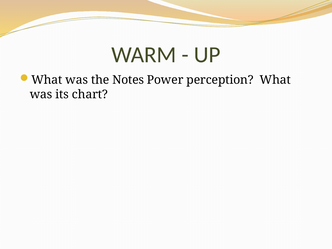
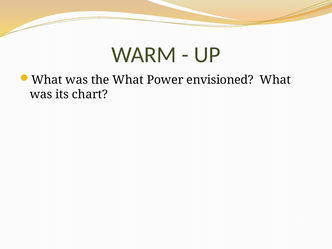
the Notes: Notes -> What
perception: perception -> envisioned
